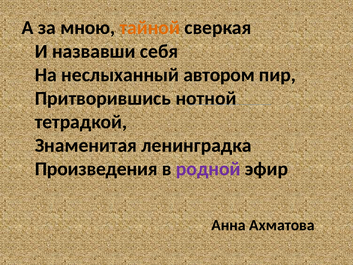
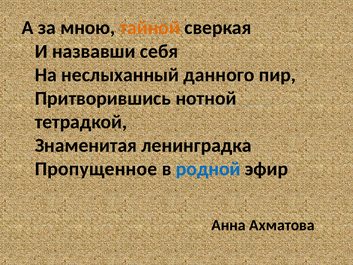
автором: автором -> данного
Произведения: Произведения -> Пропущенное
родной colour: purple -> blue
